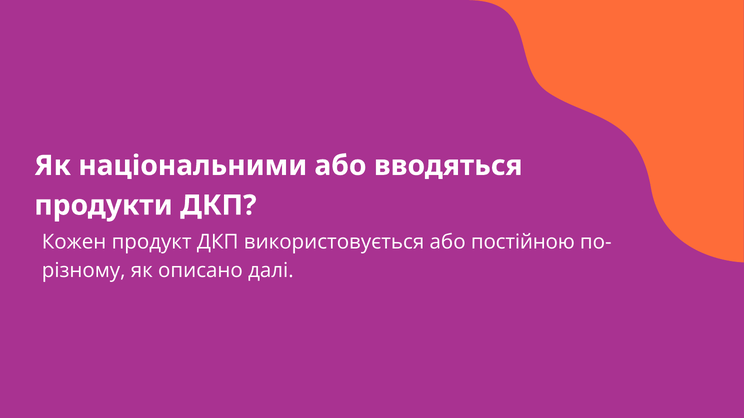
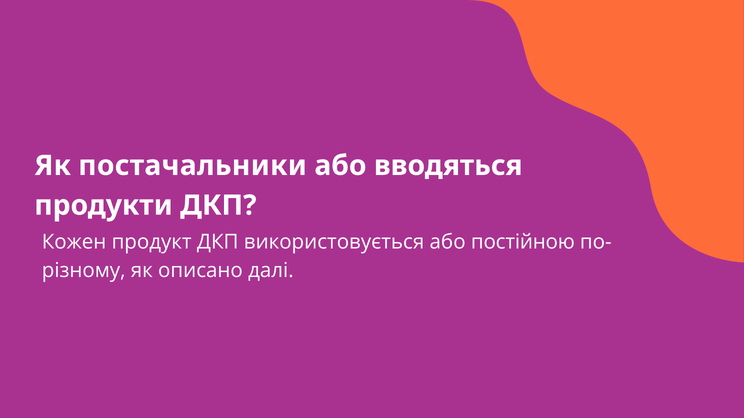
національними: національними -> постачальники
